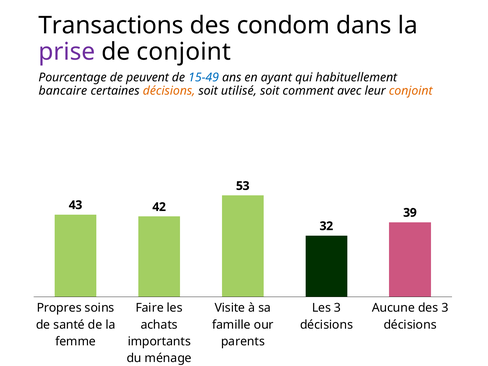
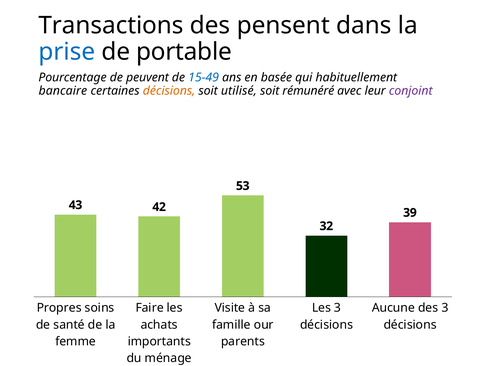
condom: condom -> pensent
prise colour: purple -> blue
de conjoint: conjoint -> portable
ayant: ayant -> basée
comment: comment -> rémunéré
conjoint at (411, 91) colour: orange -> purple
